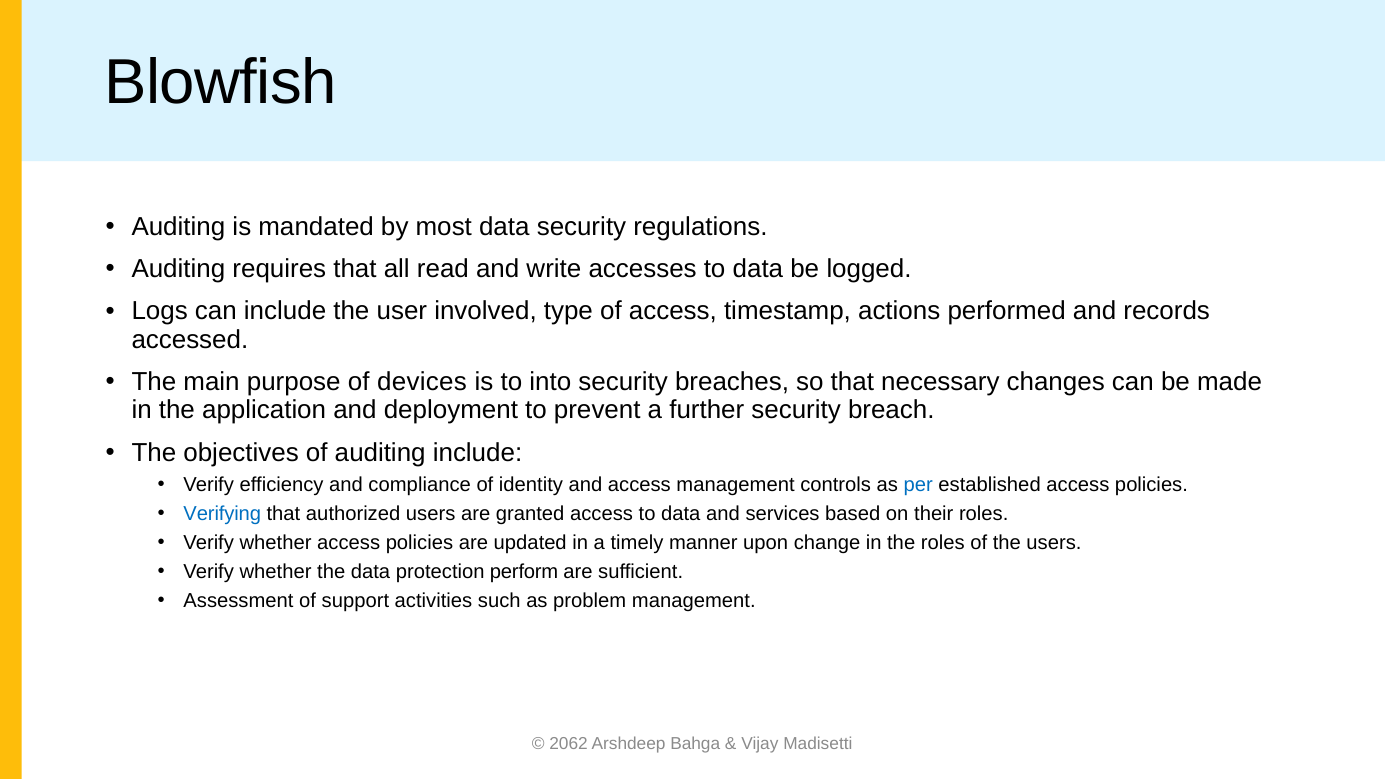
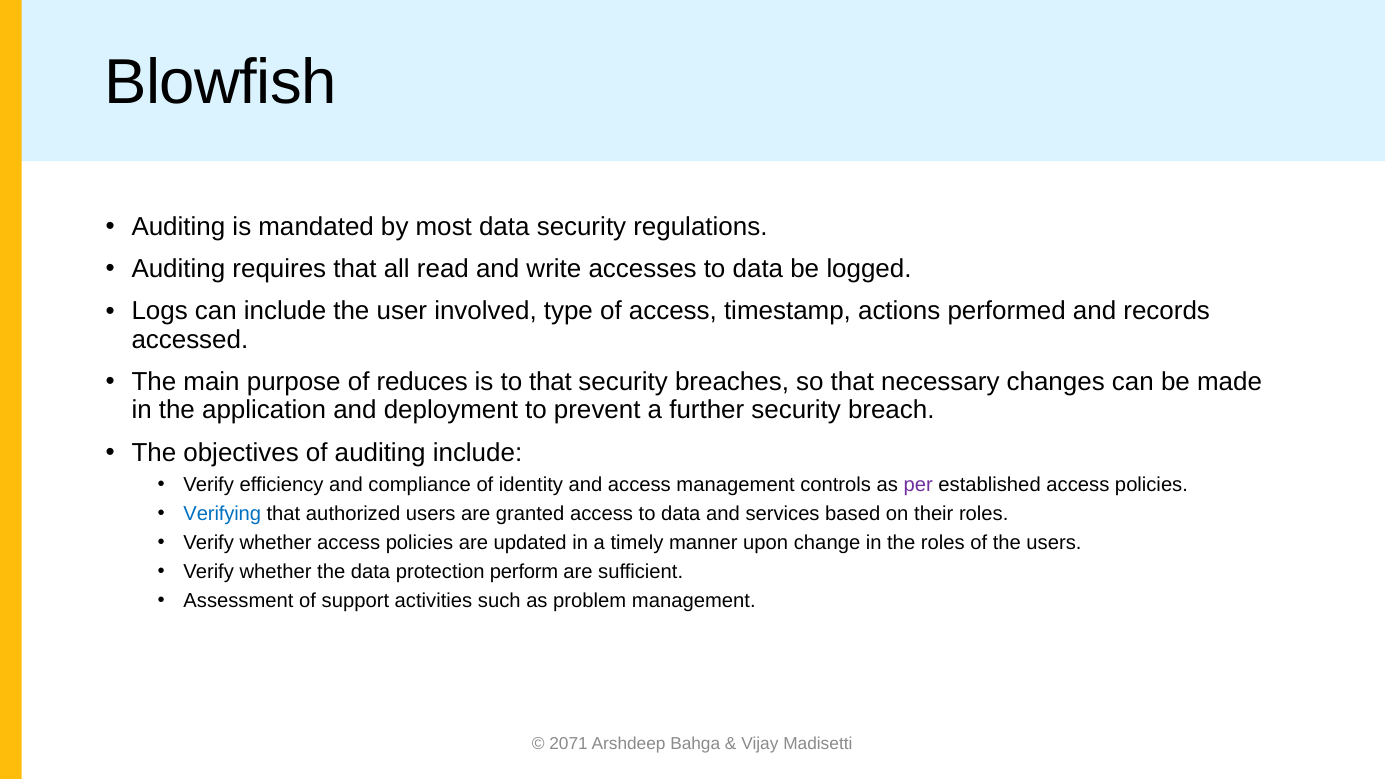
devices: devices -> reduces
to into: into -> that
per colour: blue -> purple
2062: 2062 -> 2071
